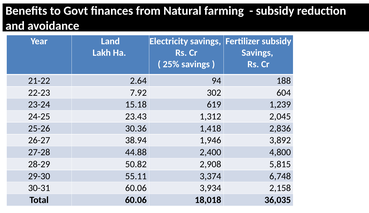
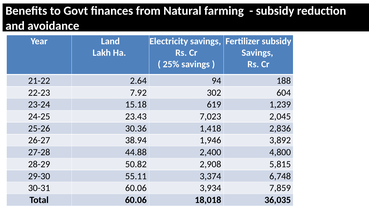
1,312: 1,312 -> 7,023
2,158: 2,158 -> 7,859
